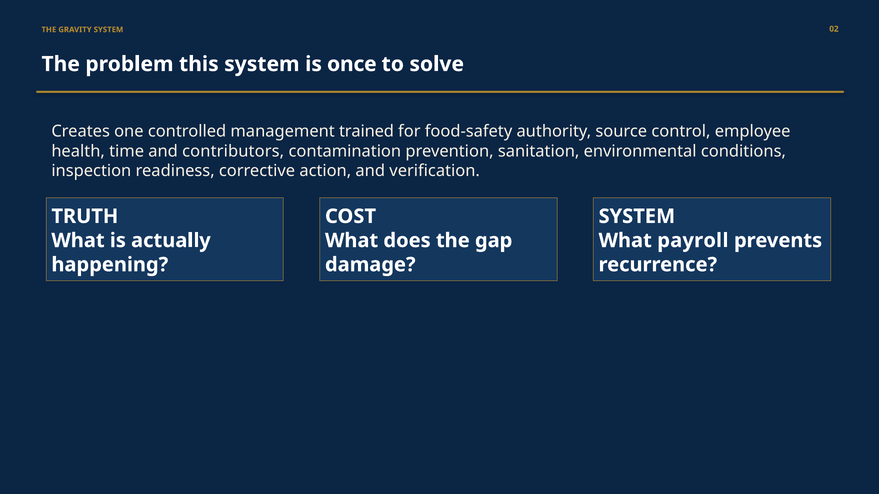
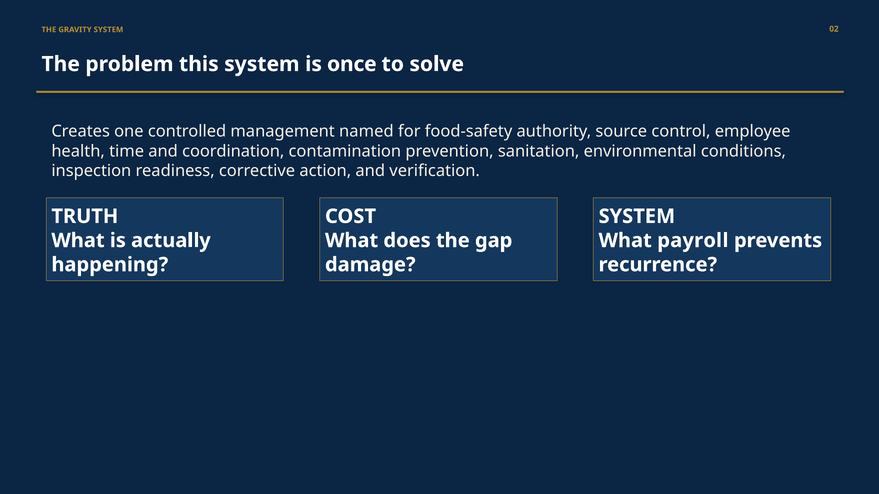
trained: trained -> named
contributors: contributors -> coordination
